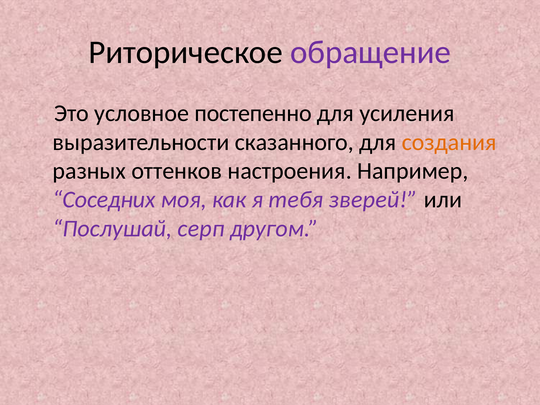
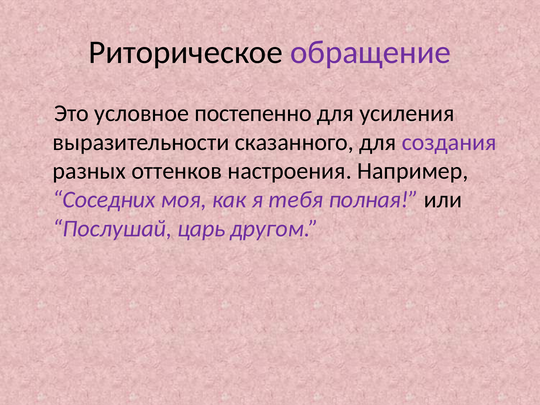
создания colour: orange -> purple
зверей: зверей -> полная
серп: серп -> царь
